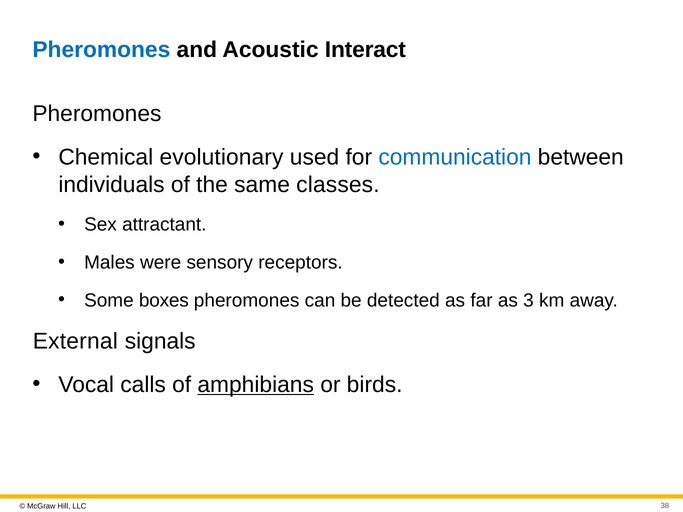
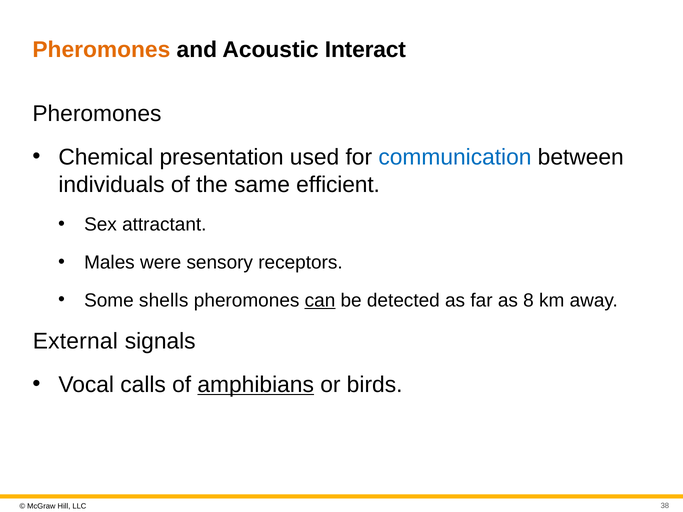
Pheromones at (101, 50) colour: blue -> orange
evolutionary: evolutionary -> presentation
classes: classes -> efficient
boxes: boxes -> shells
can underline: none -> present
3: 3 -> 8
